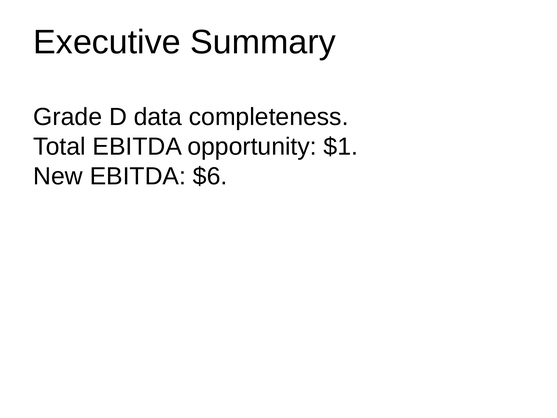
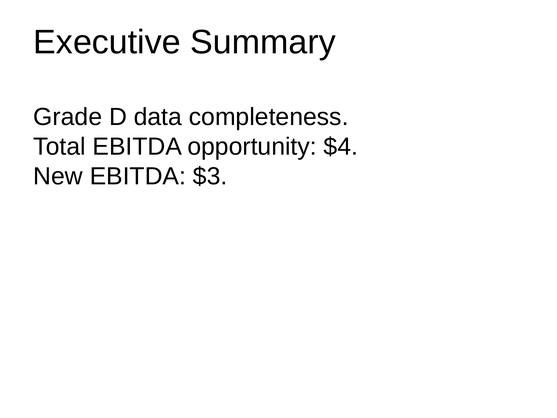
$1: $1 -> $4
$6: $6 -> $3
